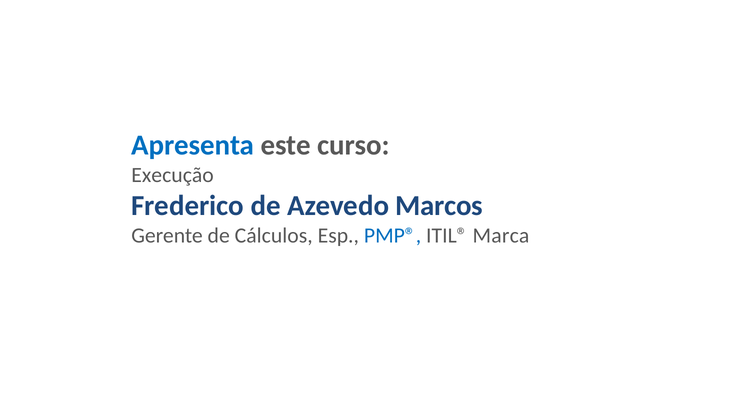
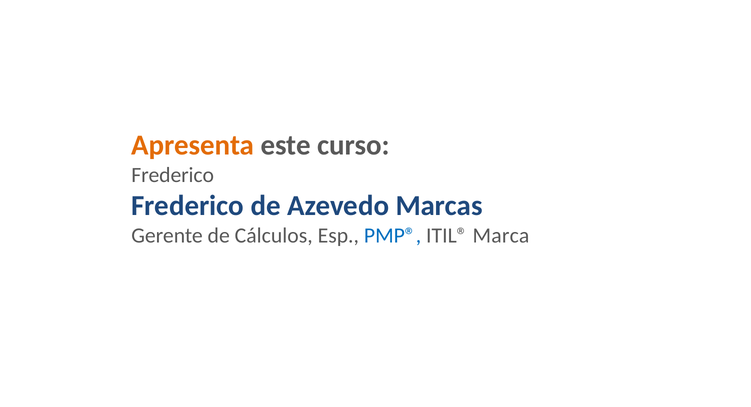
Apresenta colour: blue -> orange
Execução at (173, 175): Execução -> Frederico
Marcos: Marcos -> Marcas
